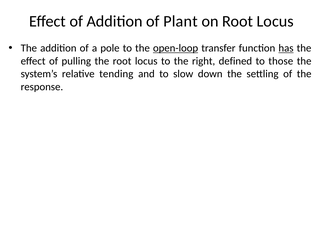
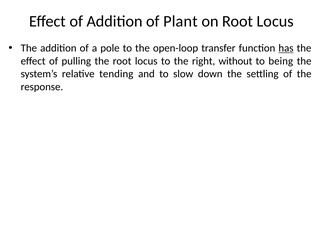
open-loop underline: present -> none
defined: defined -> without
those: those -> being
